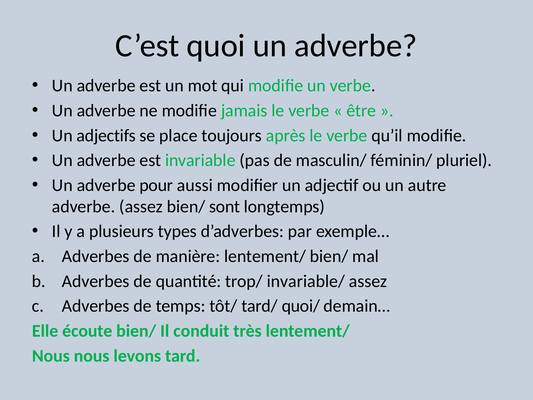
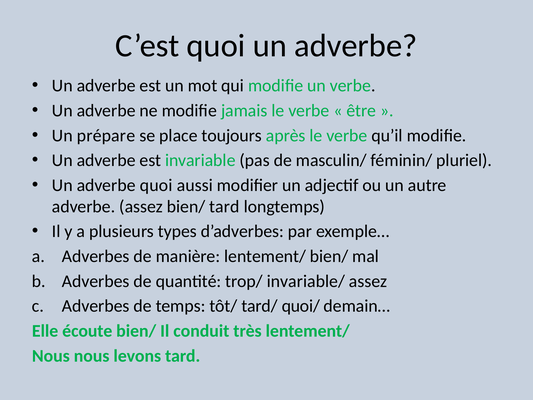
adjectifs: adjectifs -> prépare
adverbe pour: pour -> quoi
bien/ sont: sont -> tard
